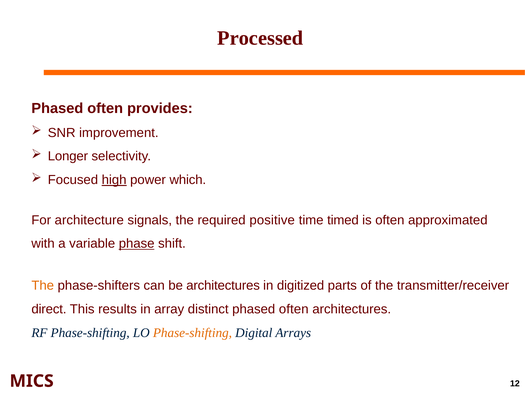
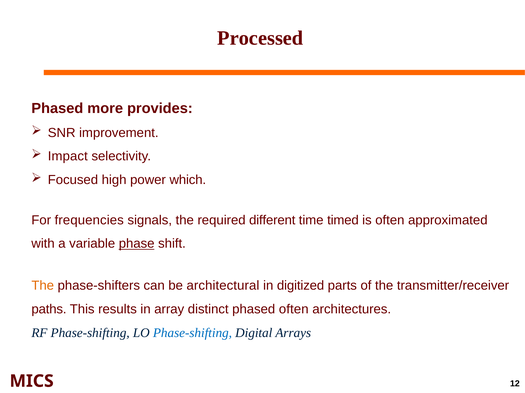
often at (105, 109): often -> more
Longer: Longer -> Impact
high underline: present -> none
architecture: architecture -> frequencies
positive: positive -> different
be architectures: architectures -> architectural
direct: direct -> paths
Phase-shifting at (192, 333) colour: orange -> blue
